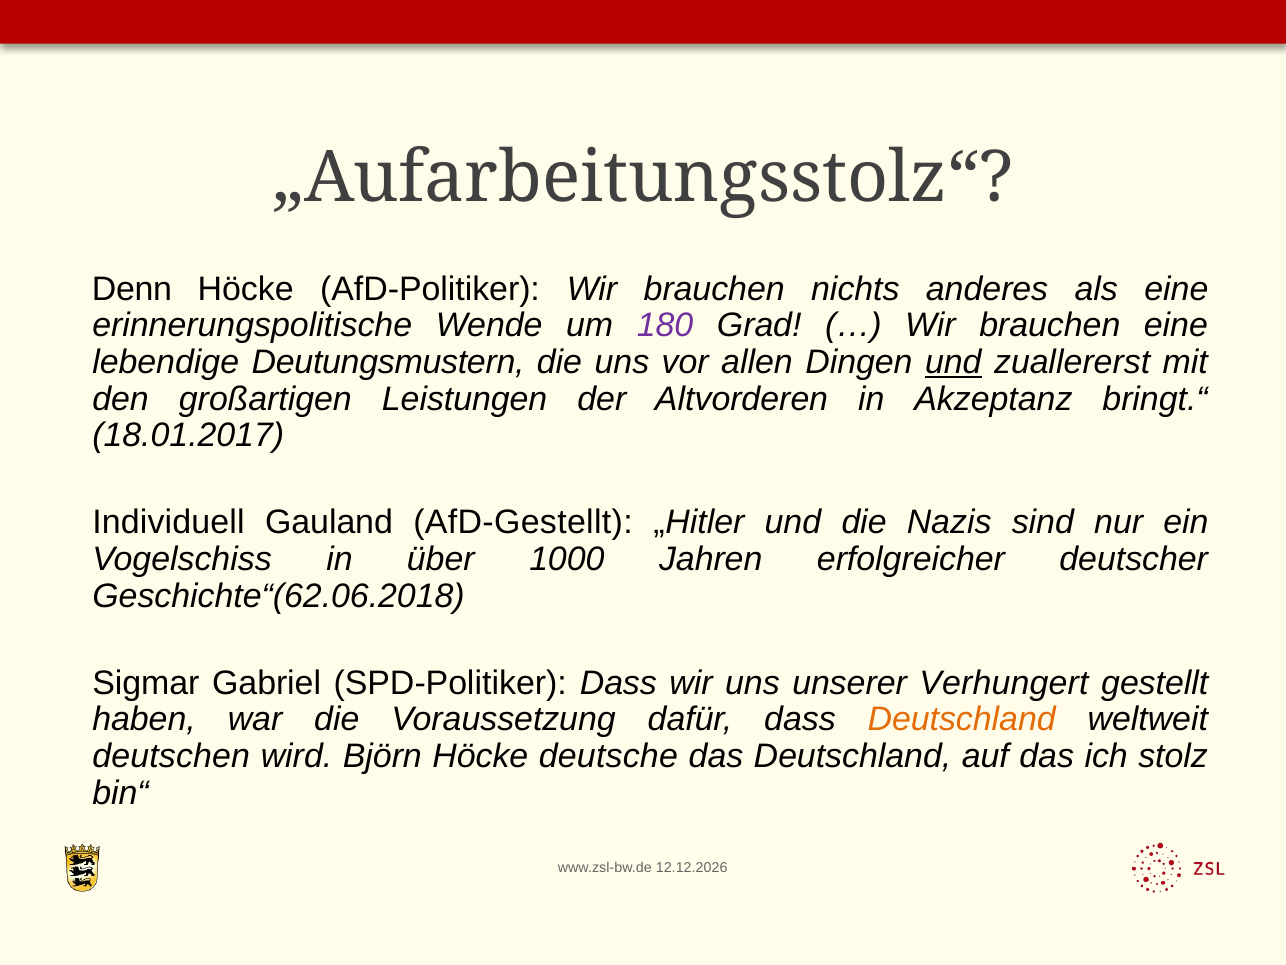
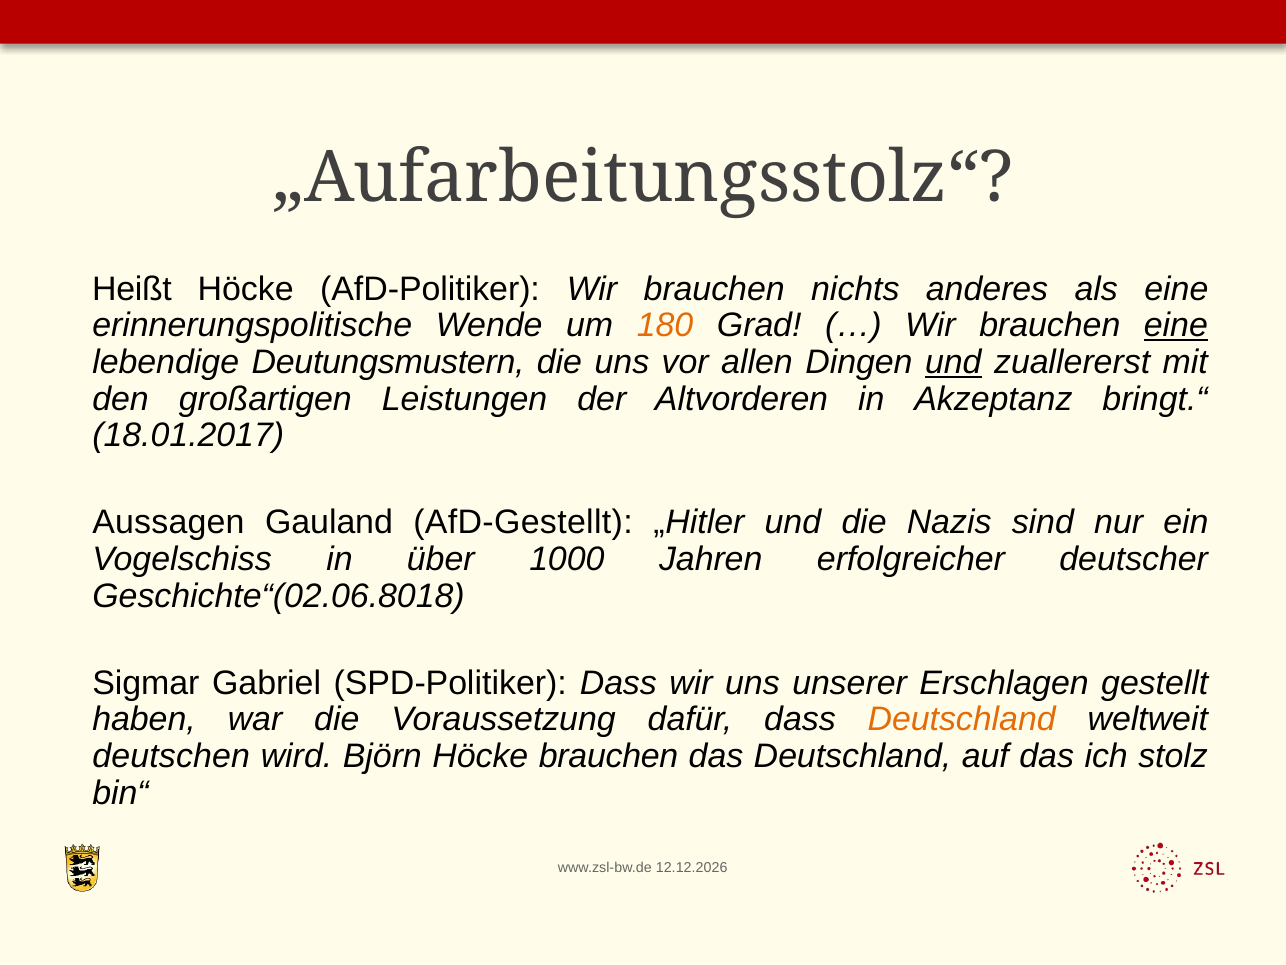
Denn: Denn -> Heißt
180 colour: purple -> orange
eine at (1176, 325) underline: none -> present
Individuell: Individuell -> Aussagen
Geschichte“(62.06.2018: Geschichte“(62.06.2018 -> Geschichte“(02.06.8018
Verhungert: Verhungert -> Erschlagen
Höcke deutsche: deutsche -> brauchen
